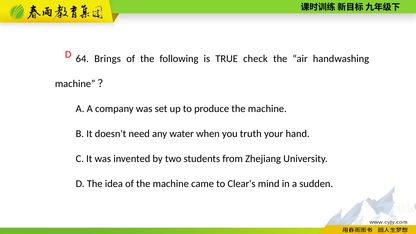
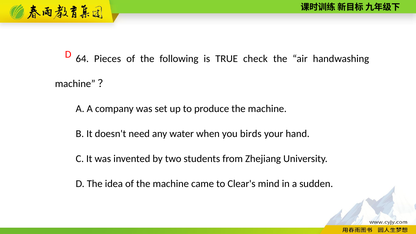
Brings: Brings -> Pieces
truth: truth -> birds
